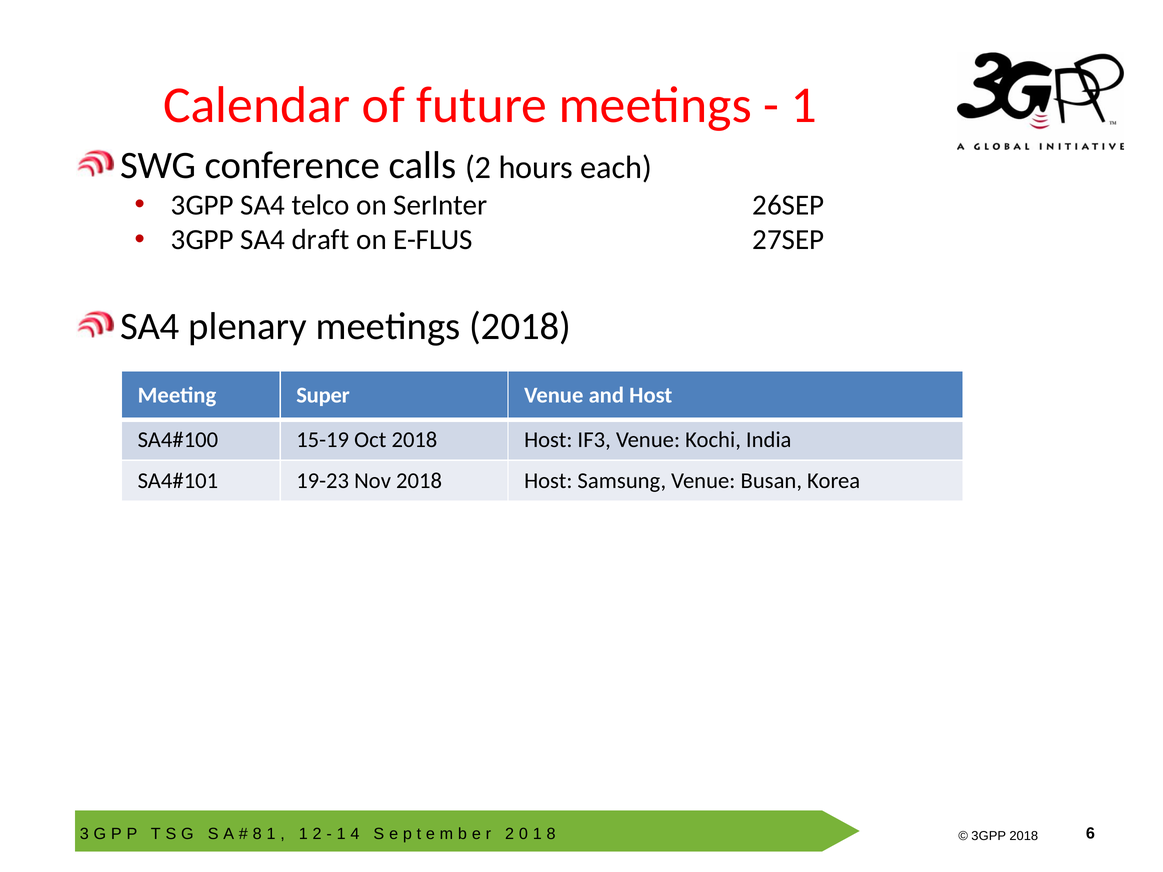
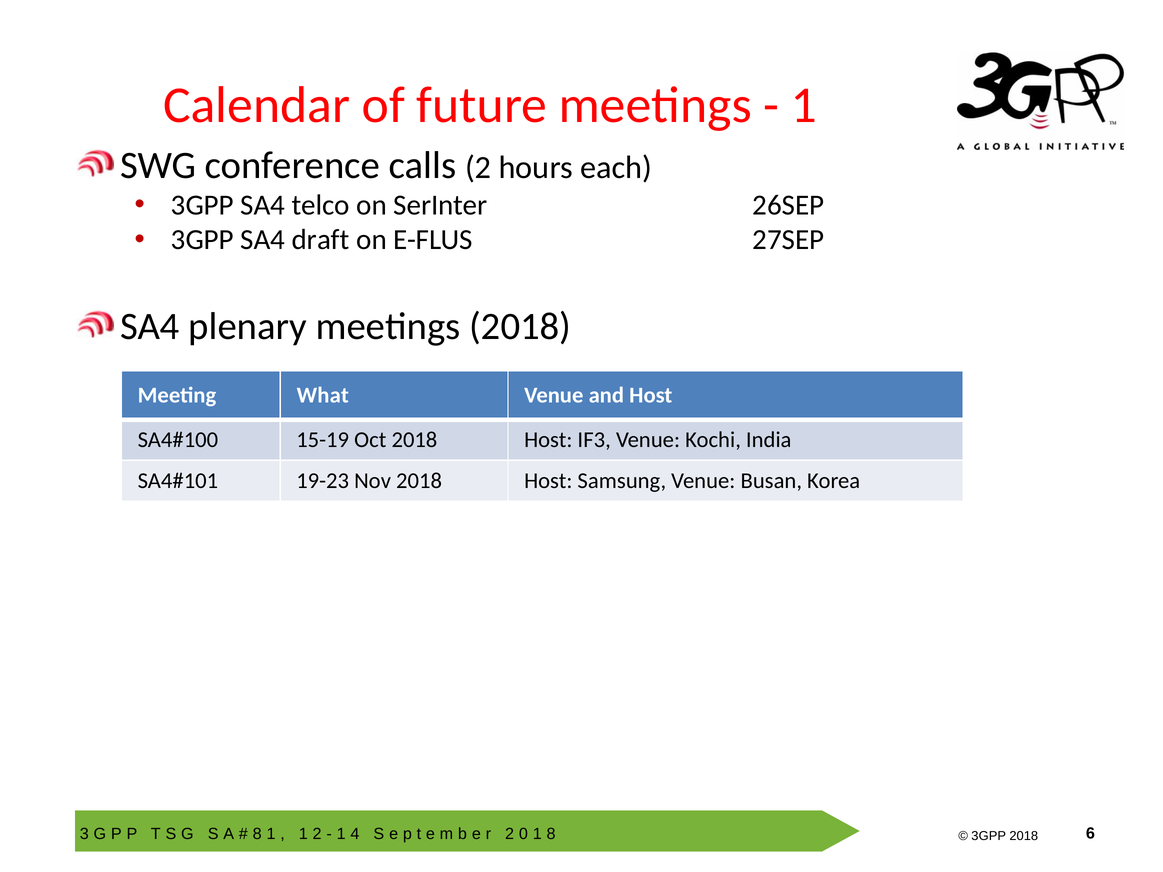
Super: Super -> What
